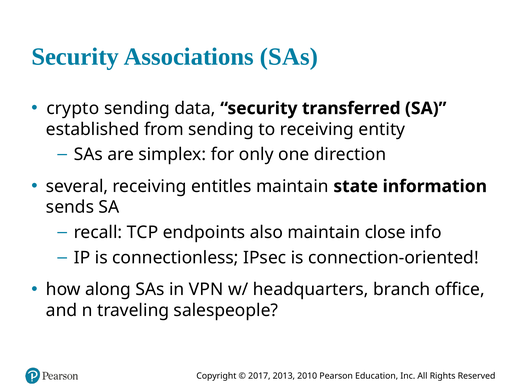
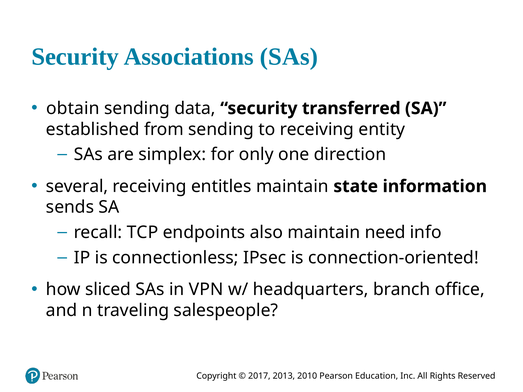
crypto: crypto -> obtain
close: close -> need
along: along -> sliced
